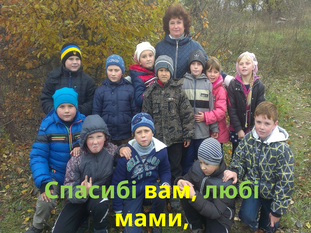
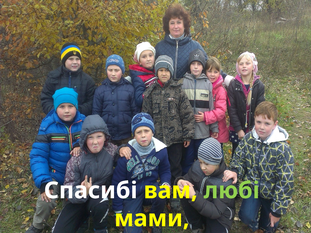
Спасибі colour: light green -> white
